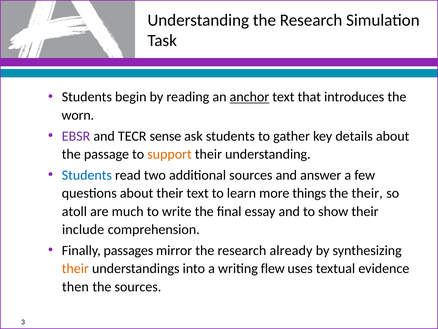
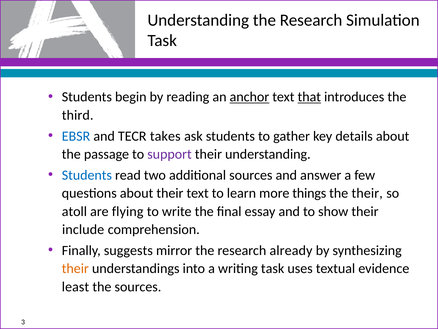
that underline: none -> present
worn: worn -> third
EBSR colour: purple -> blue
sense: sense -> takes
support colour: orange -> purple
much: much -> flying
passages: passages -> suggests
writing flew: flew -> task
then: then -> least
